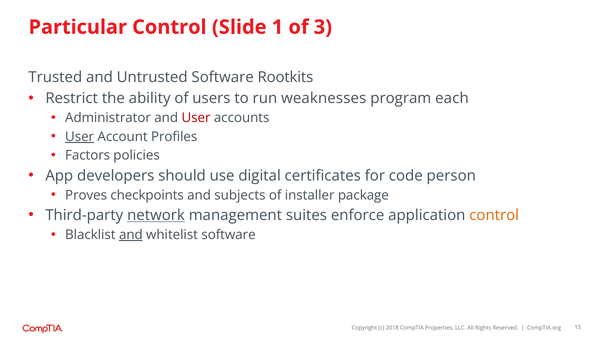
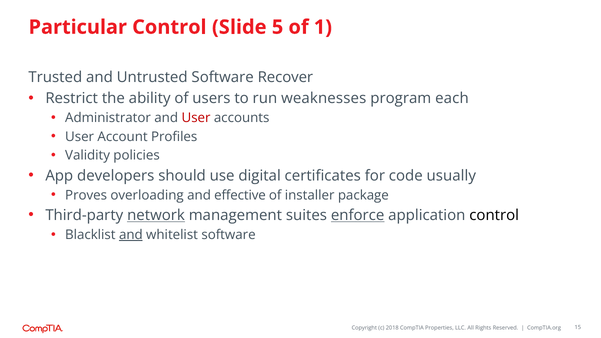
1: 1 -> 5
3: 3 -> 1
Rootkits: Rootkits -> Recover
User at (80, 137) underline: present -> none
Factors: Factors -> Validity
person: person -> usually
checkpoints: checkpoints -> overloading
subjects: subjects -> effective
enforce underline: none -> present
control at (494, 215) colour: orange -> black
